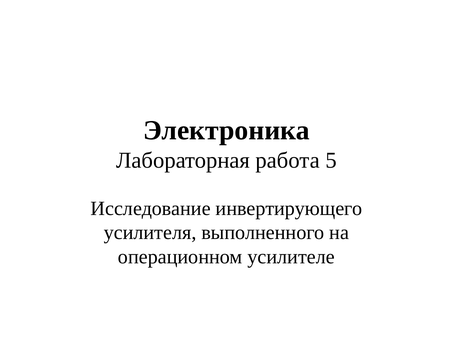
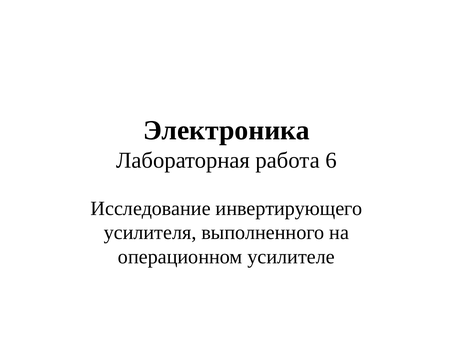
5: 5 -> 6
